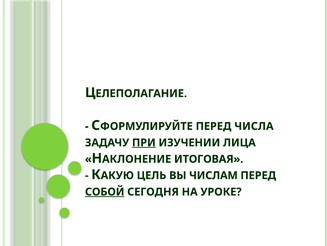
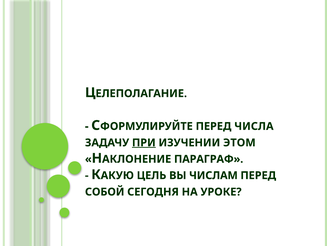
ЛИЦА: ЛИЦА -> ЭТОМ
ИТОГОВАЯ: ИТОГОВАЯ -> ПАРАГРАФ
СОБОЙ underline: present -> none
